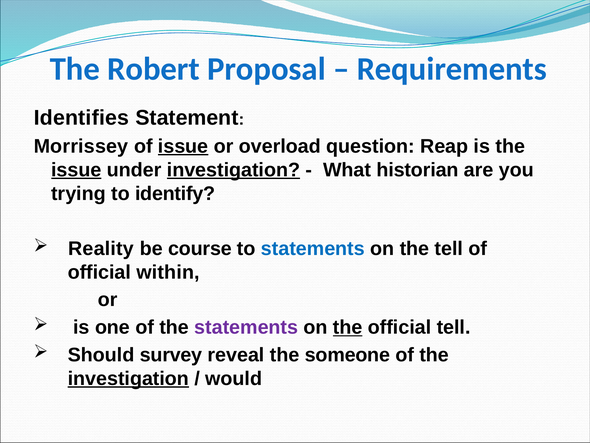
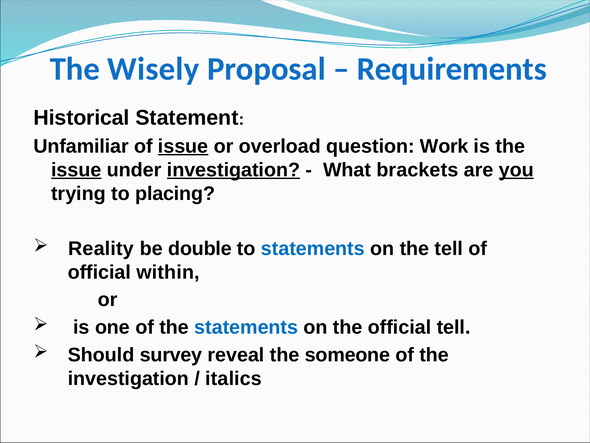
Robert: Robert -> Wisely
Identifies: Identifies -> Historical
Morrissey: Morrissey -> Unfamiliar
Reap: Reap -> Work
historian: historian -> brackets
you underline: none -> present
identify: identify -> placing
course: course -> double
statements at (246, 327) colour: purple -> blue
the at (348, 327) underline: present -> none
investigation at (128, 378) underline: present -> none
would: would -> italics
